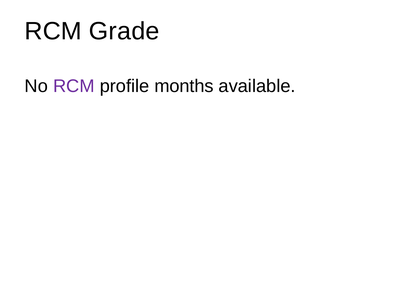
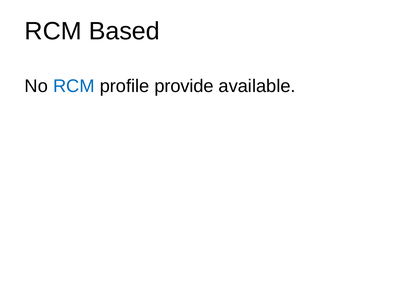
Grade: Grade -> Based
RCM at (74, 86) colour: purple -> blue
months: months -> provide
